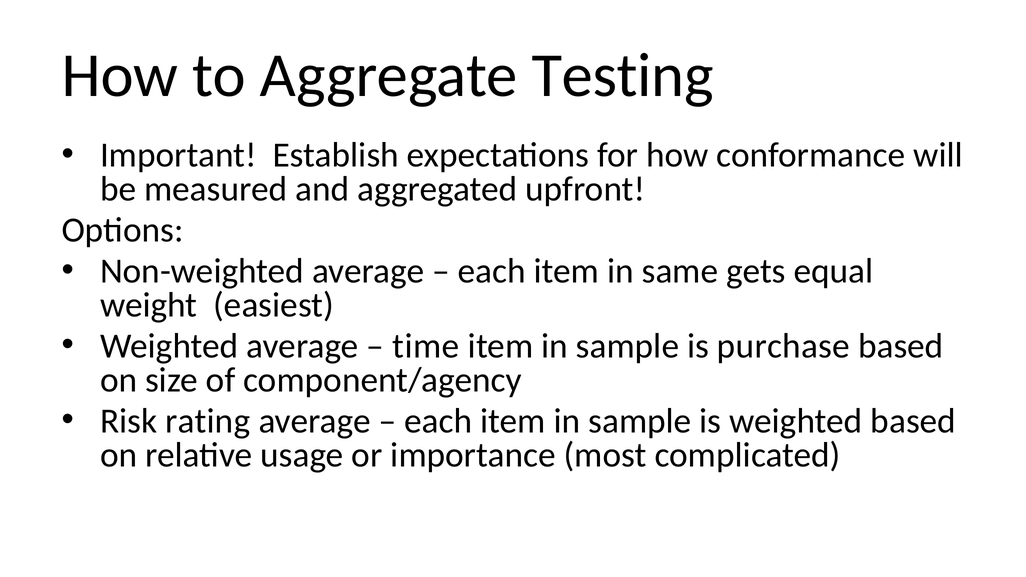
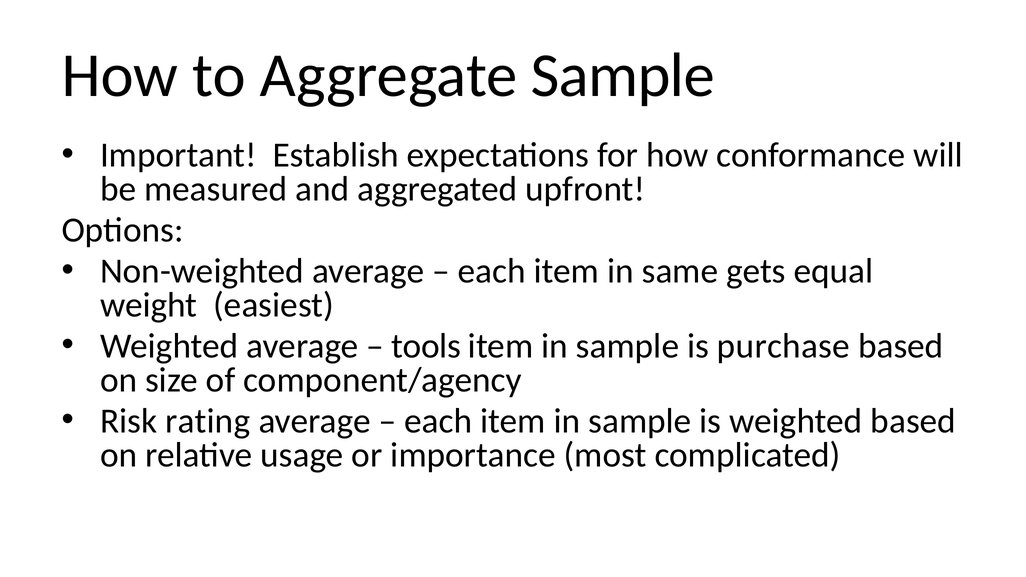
Aggregate Testing: Testing -> Sample
time: time -> tools
